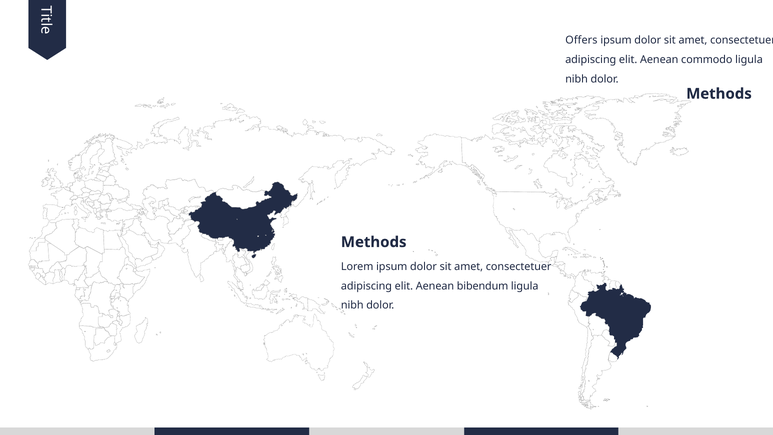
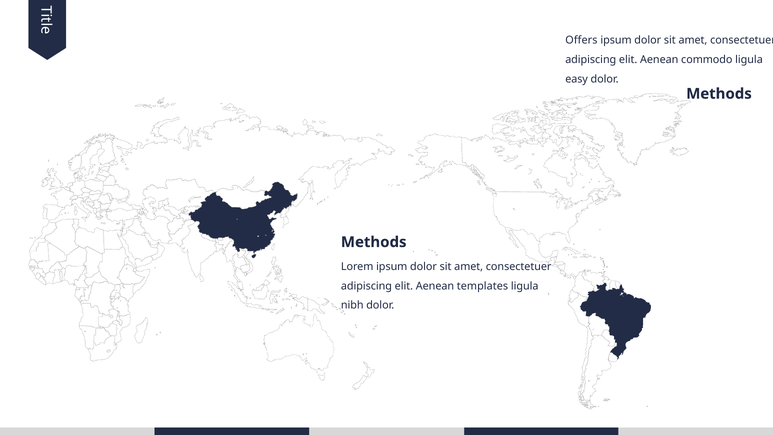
nibh at (577, 79): nibh -> easy
bibendum: bibendum -> templates
